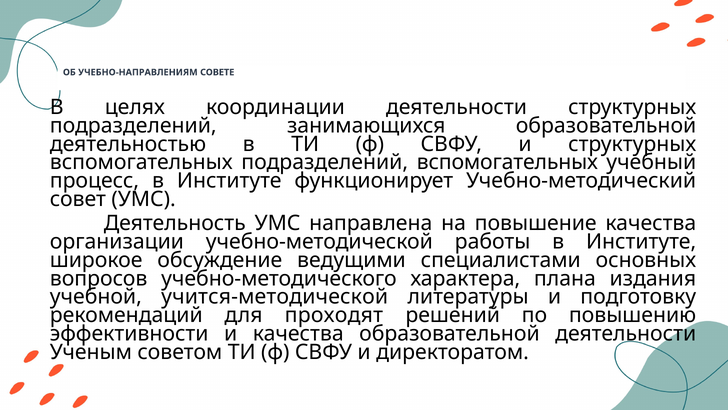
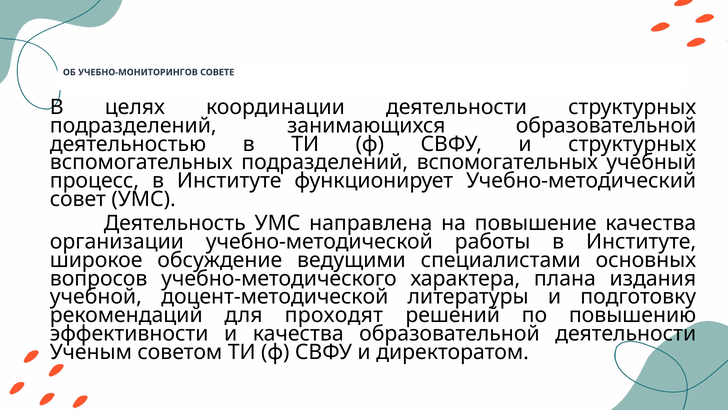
УЧЕБНО-НАПРАВЛЕНИЯМ: УЧЕБНО-НАПРАВЛЕНИЯМ -> УЧЕБНО-МОНИТОРИНГОВ
учится-методической: учится-методической -> доцент-методической
